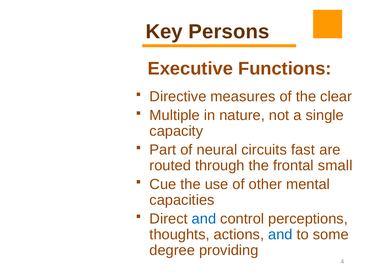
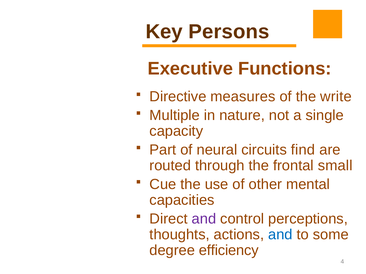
clear: clear -> write
fast: fast -> find
and at (204, 219) colour: blue -> purple
providing: providing -> efficiency
